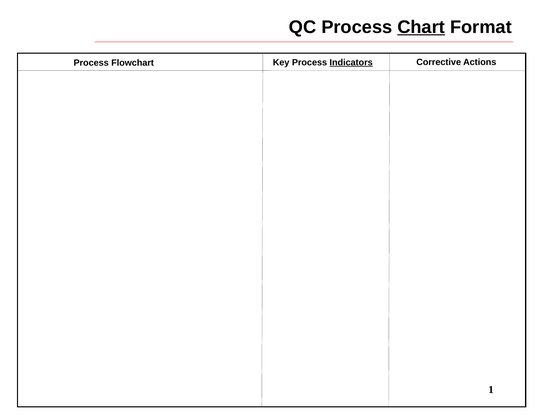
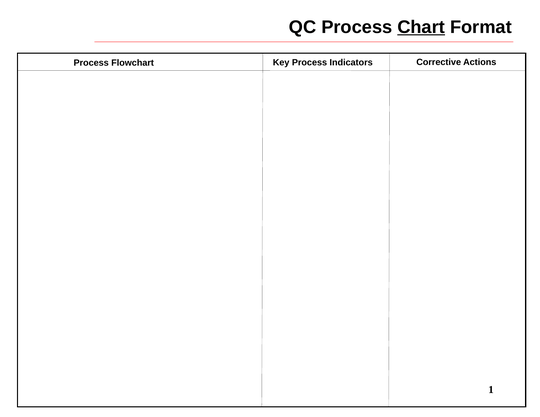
Indicators underline: present -> none
